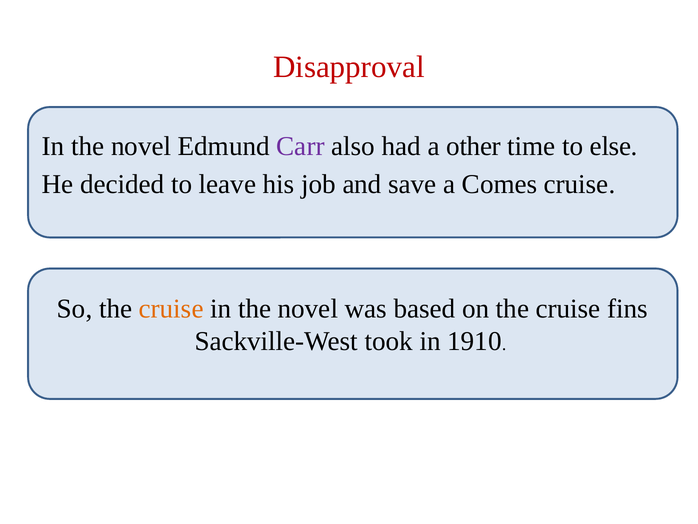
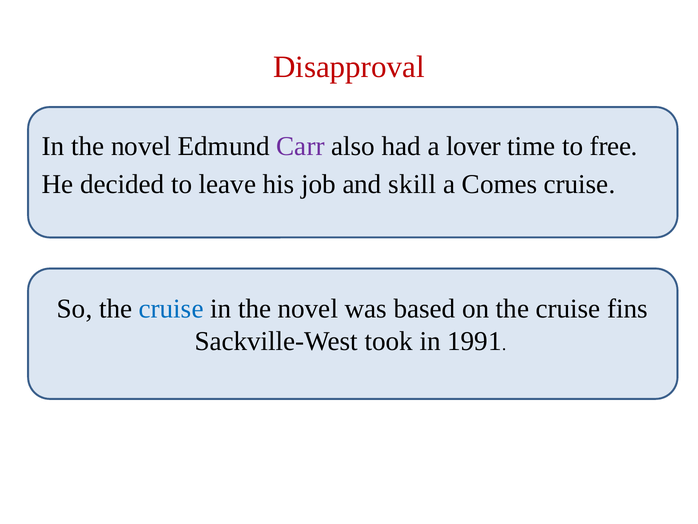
other: other -> lover
else: else -> free
save: save -> skill
cruise at (171, 309) colour: orange -> blue
1910: 1910 -> 1991
